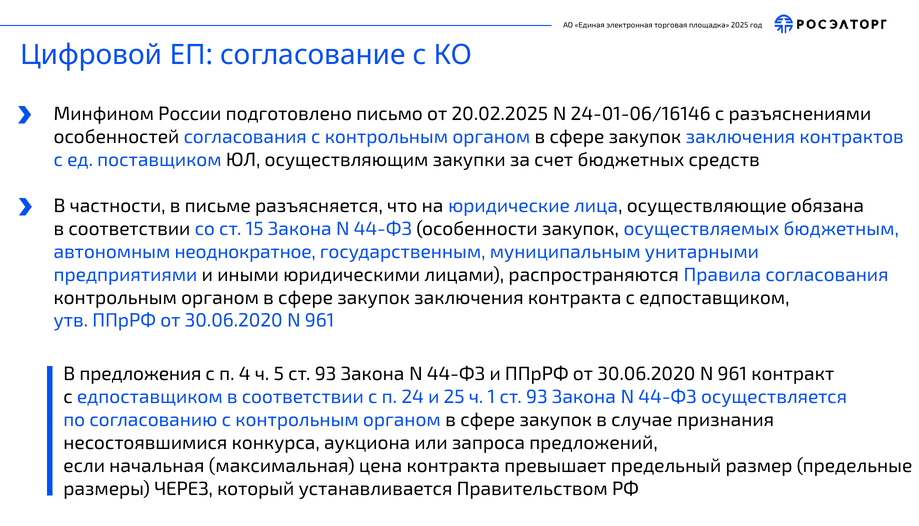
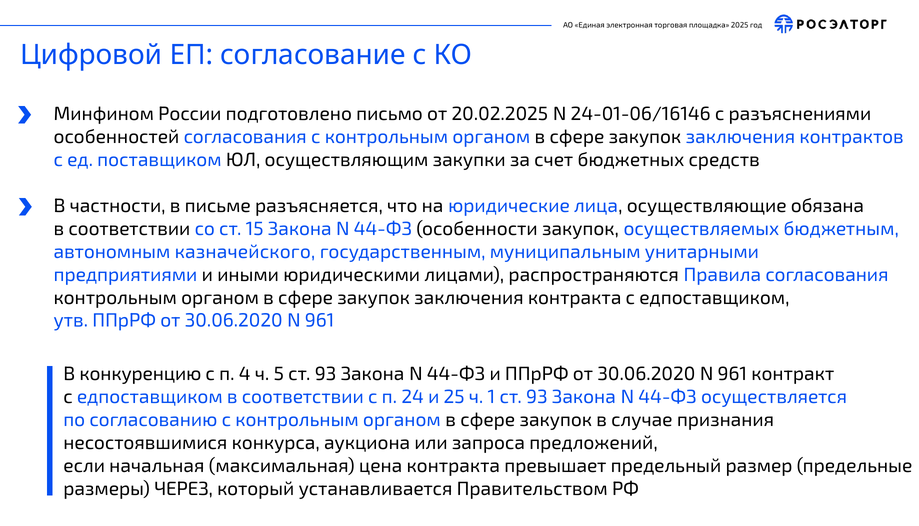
неоднократное: неоднократное -> казначейского
предложения: предложения -> конкуренцию
